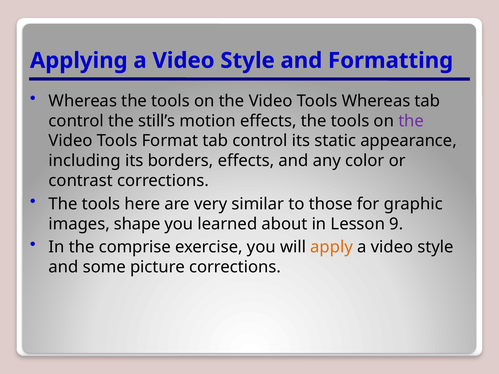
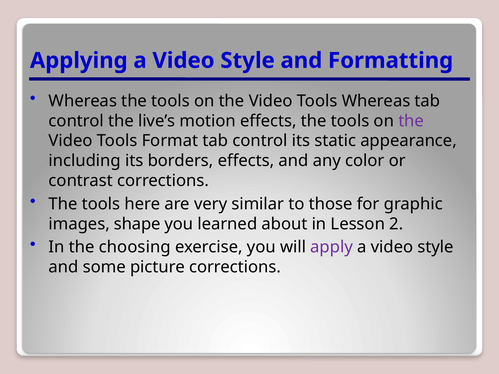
still’s: still’s -> live’s
9: 9 -> 2
comprise: comprise -> choosing
apply colour: orange -> purple
